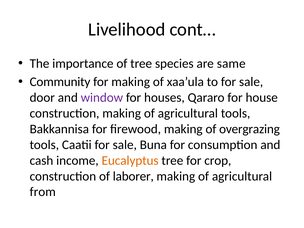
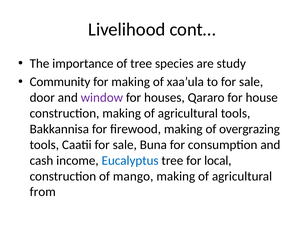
same: same -> study
Eucalyptus colour: orange -> blue
crop: crop -> local
laborer: laborer -> mango
